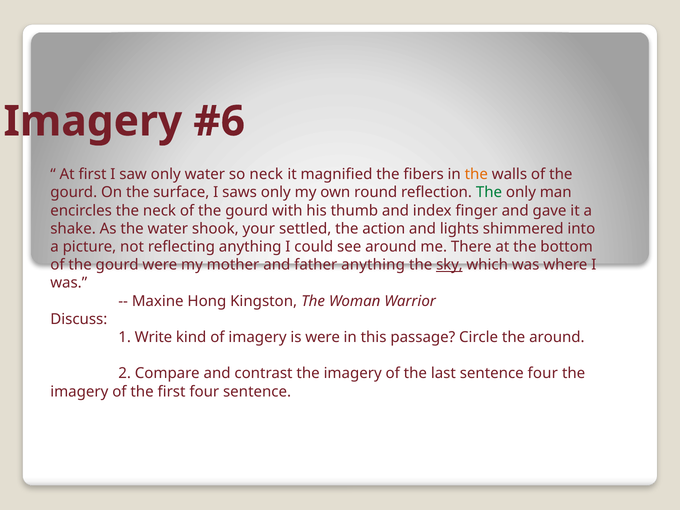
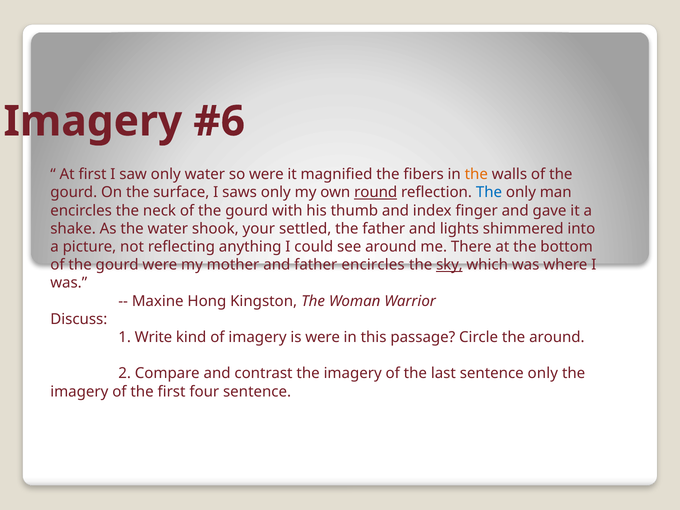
so neck: neck -> were
round underline: none -> present
The at (489, 193) colour: green -> blue
the action: action -> father
father anything: anything -> encircles
sentence four: four -> only
